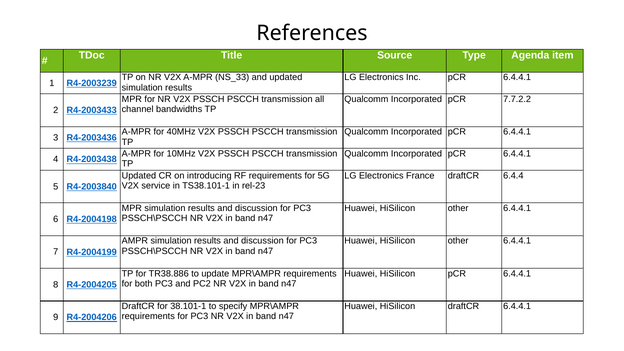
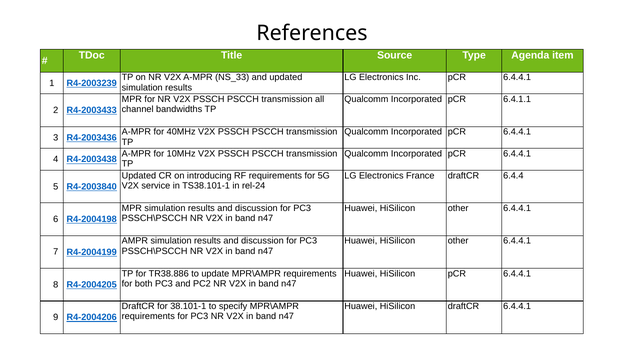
7.7.2.2: 7.7.2.2 -> 6.4.1.1
rel-23: rel-23 -> rel-24
